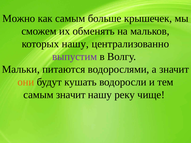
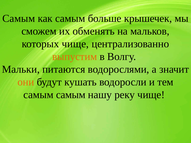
Можно at (19, 18): Можно -> Самым
которых нашу: нашу -> чище
выпустим colour: purple -> orange
самым значит: значит -> самым
